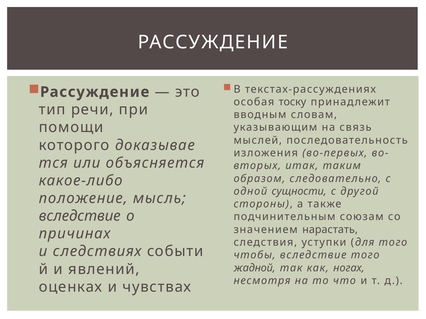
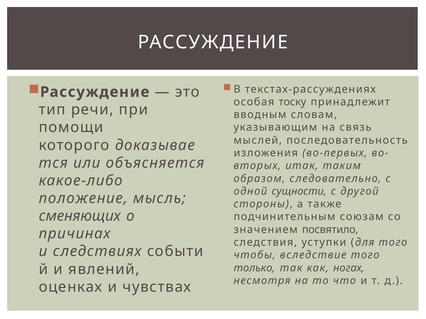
вследствие at (80, 216): вследствие -> сменяющих
нарастать: нарастать -> посвятило
жадной: жадной -> только
